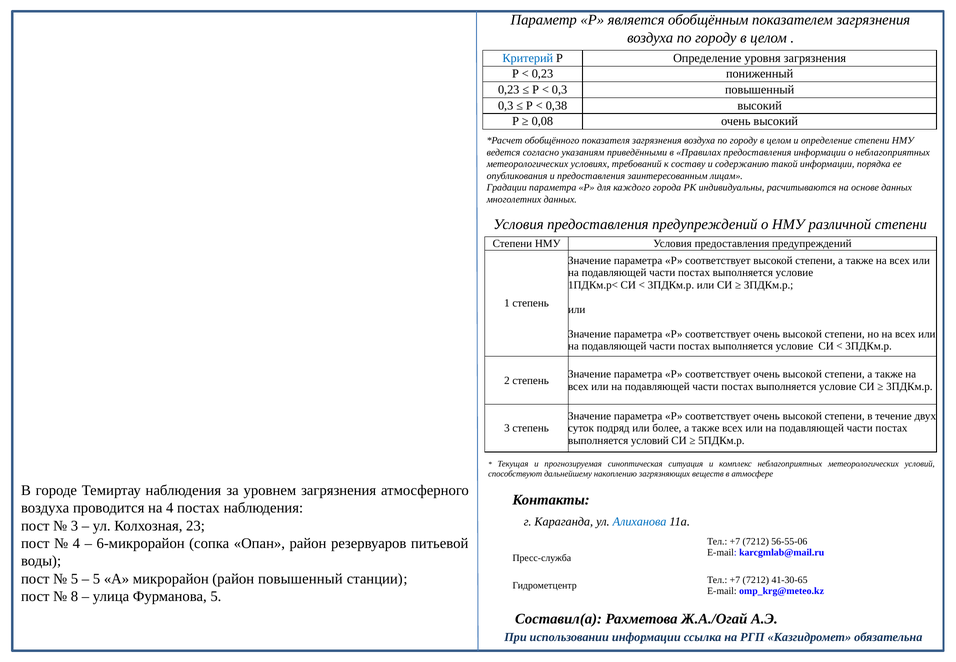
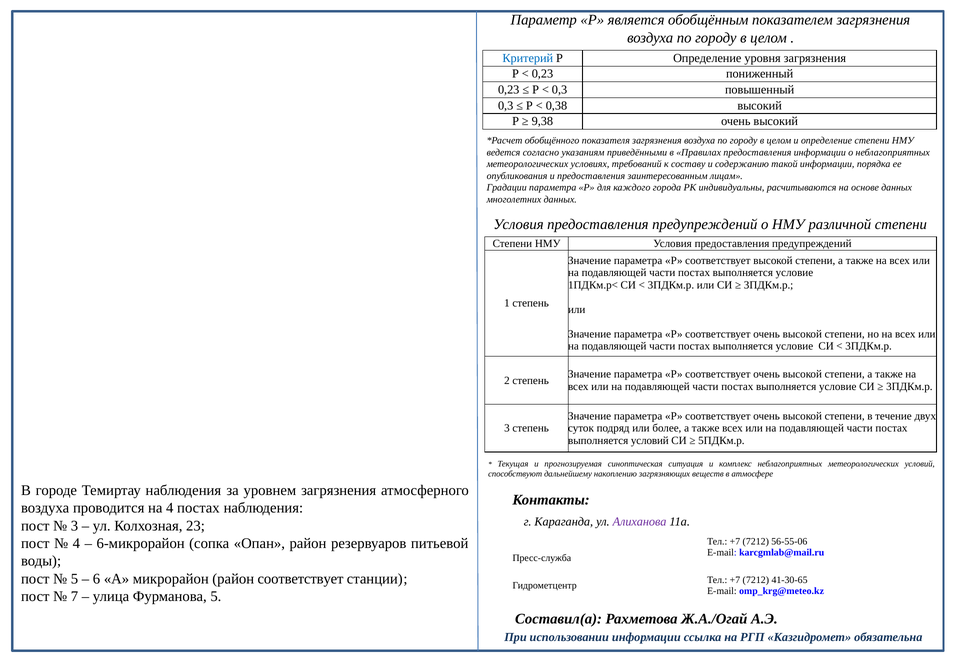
0,08: 0,08 -> 9,38
Алиханова colour: blue -> purple
5 at (97, 579): 5 -> 6
район повышенный: повышенный -> соответствует
8: 8 -> 7
